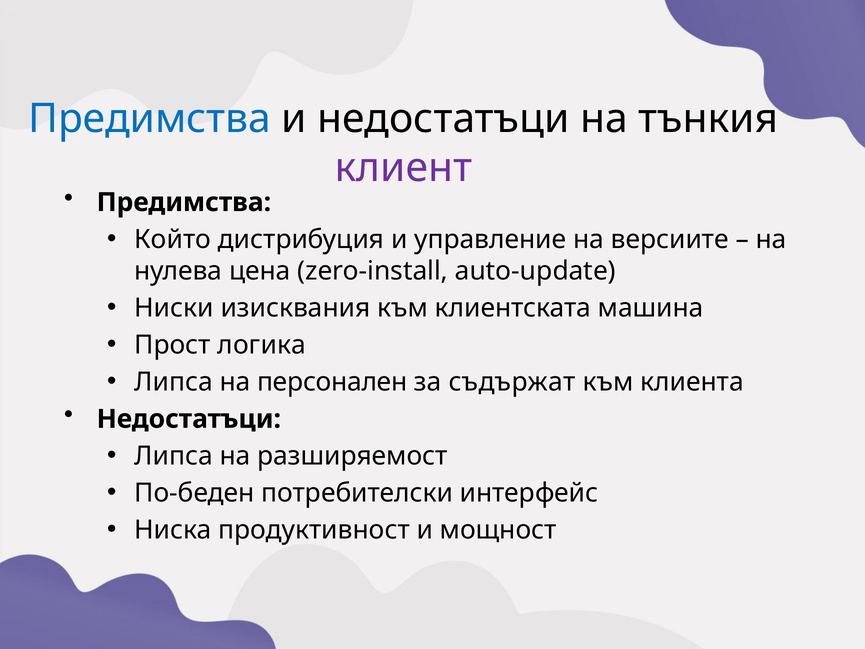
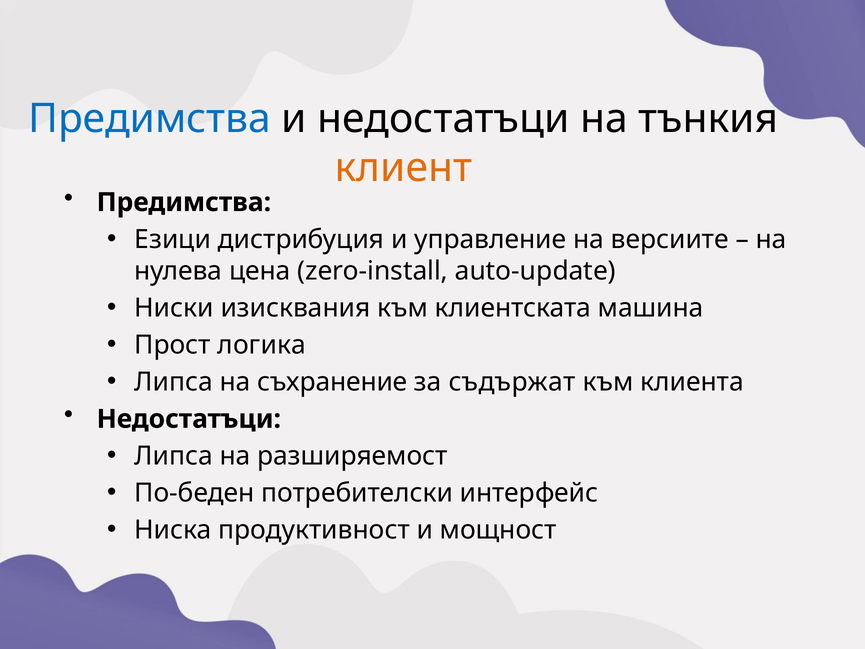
клиент colour: purple -> orange
Който: Който -> Езици
персонален: персонален -> съхранение
